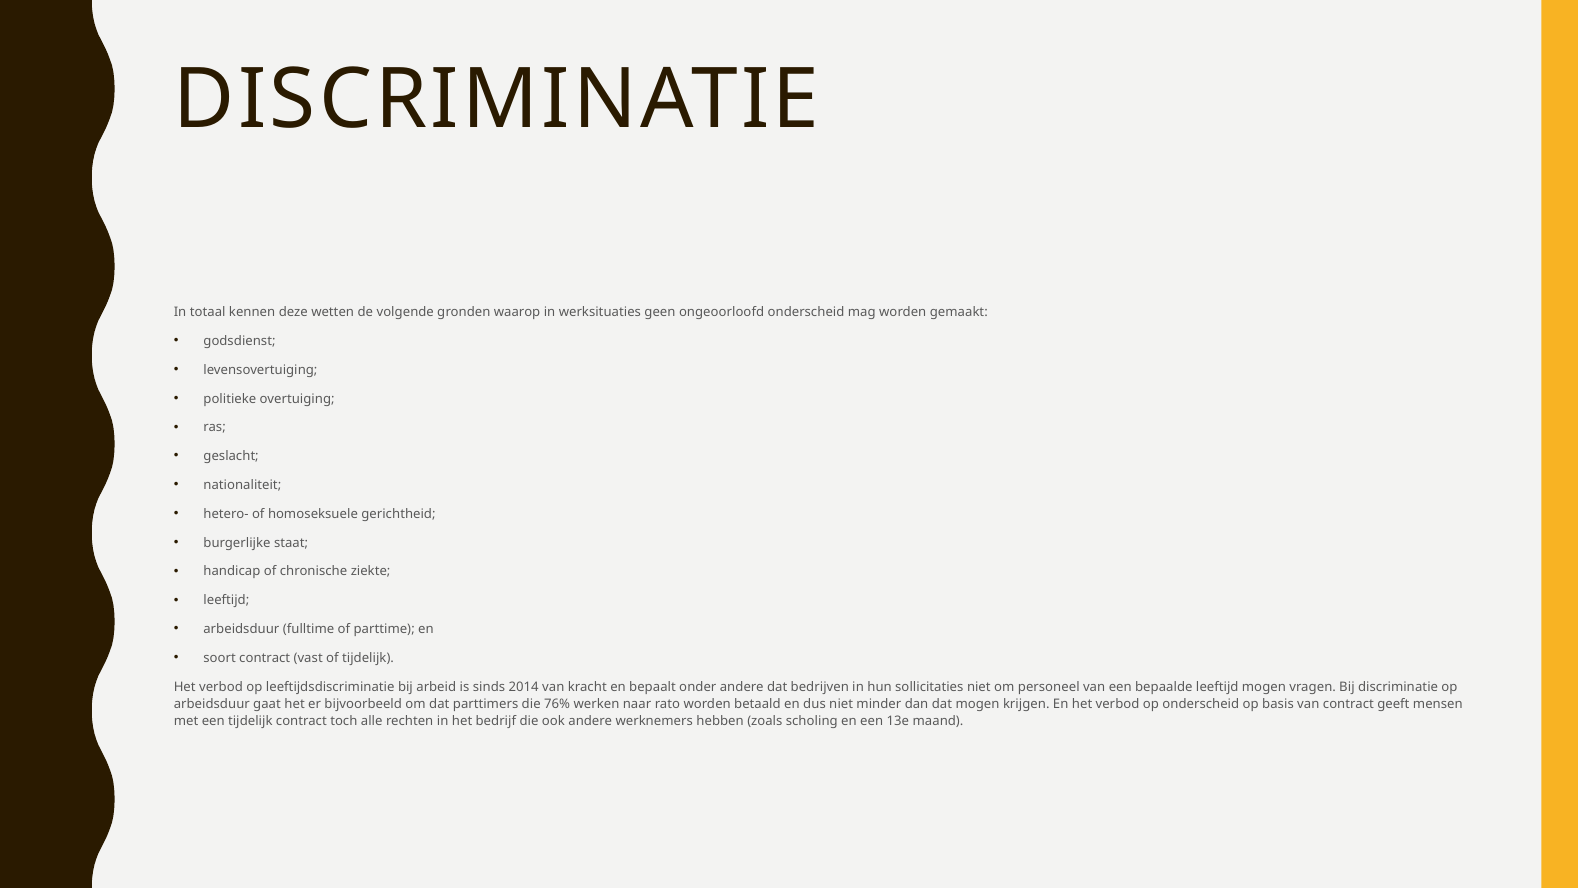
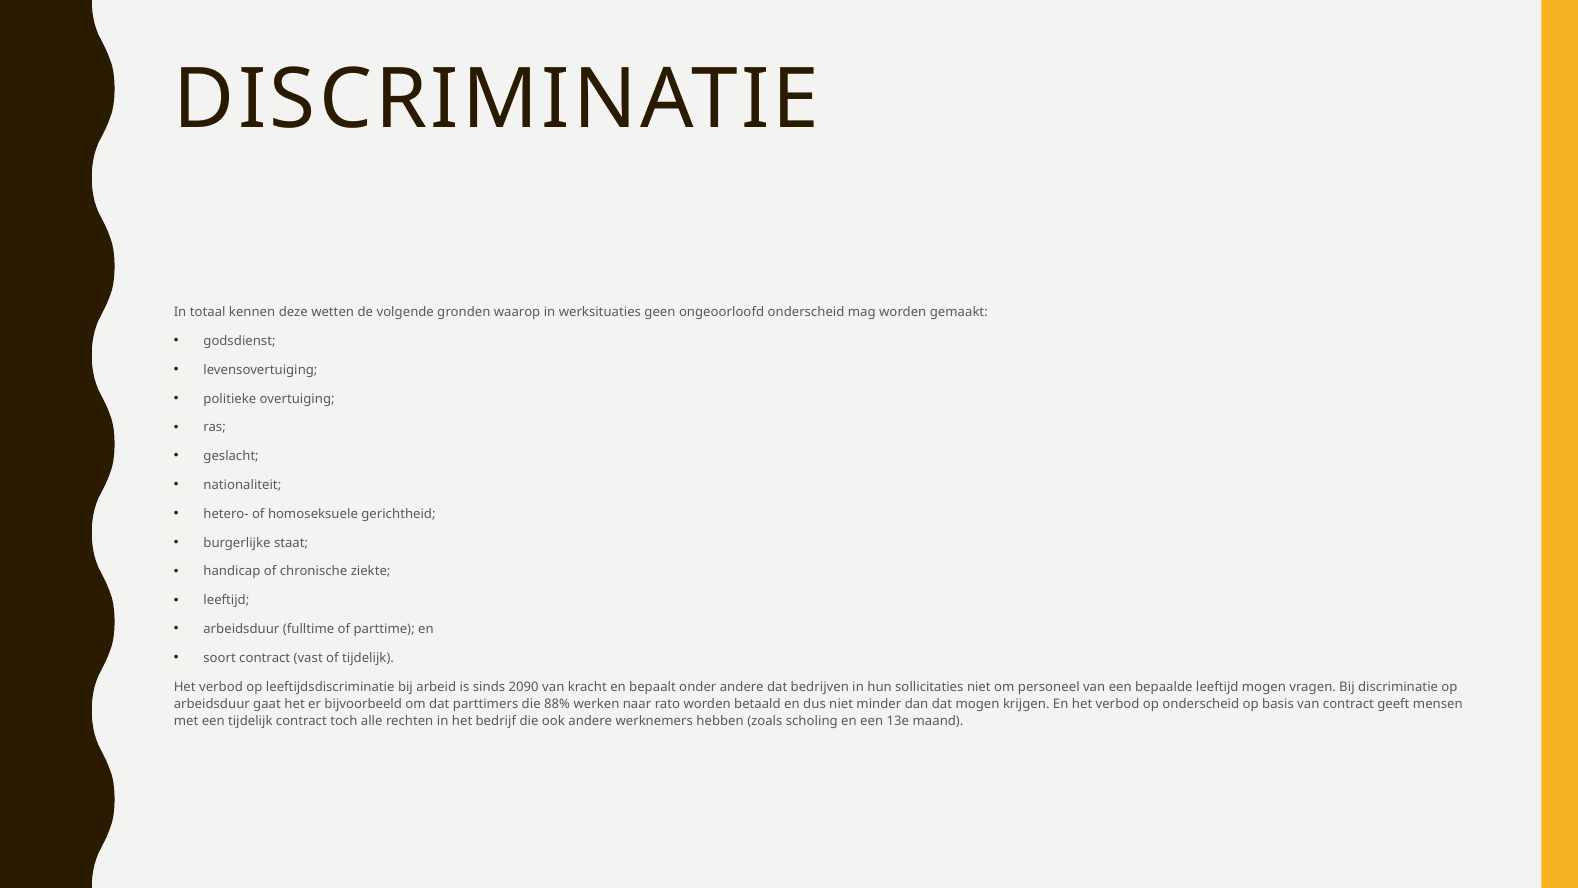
2014: 2014 -> 2090
76%: 76% -> 88%
